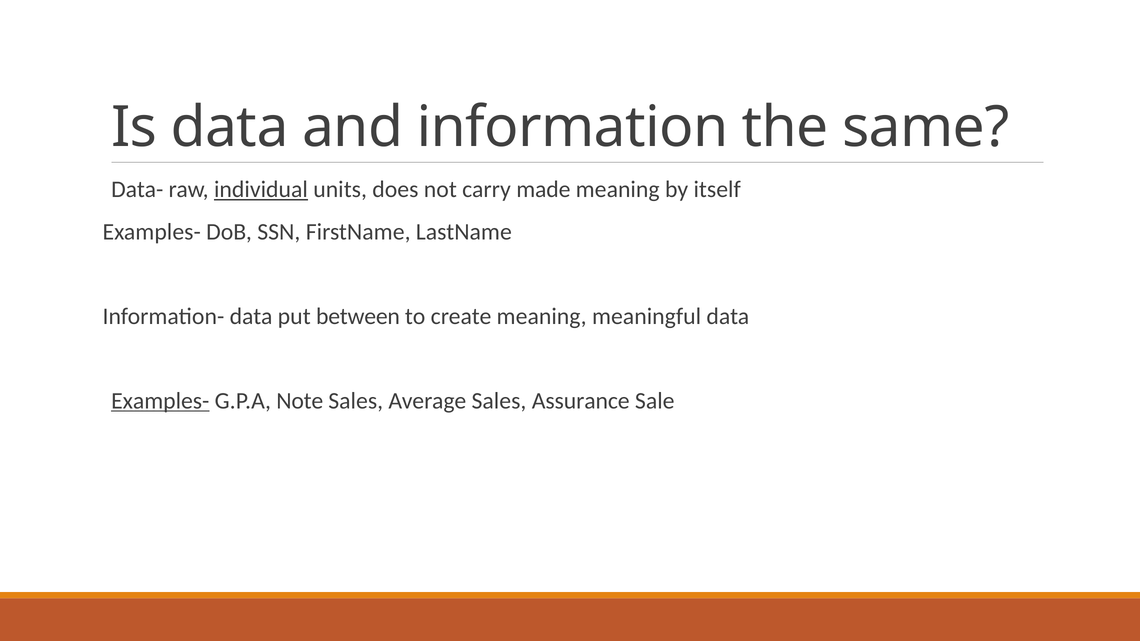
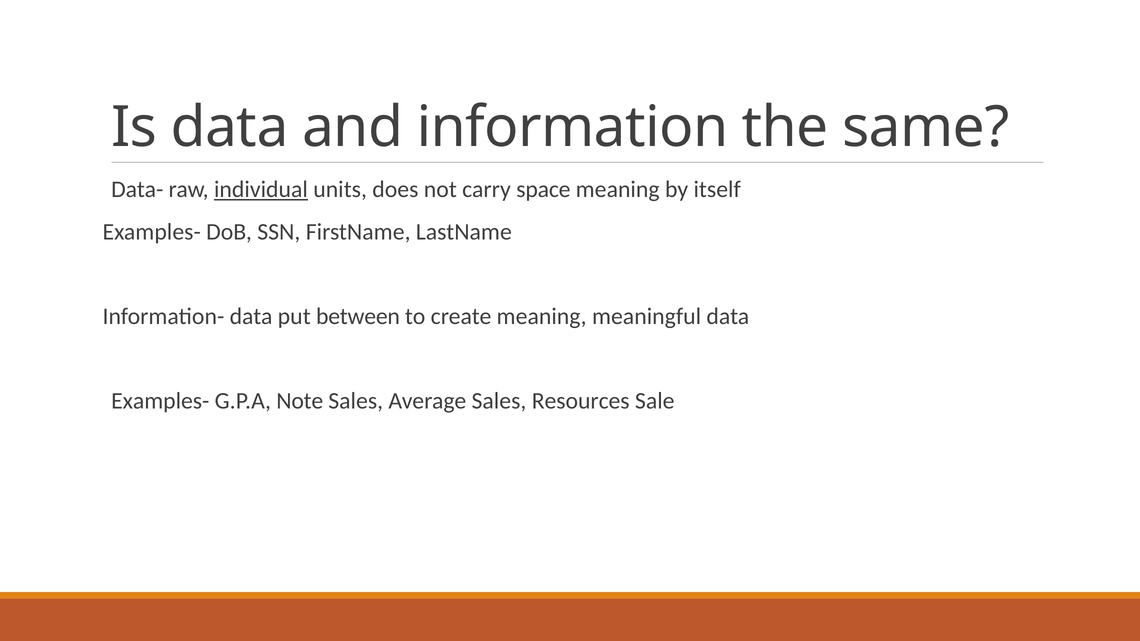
made: made -> space
Examples- at (160, 401) underline: present -> none
Assurance: Assurance -> Resources
